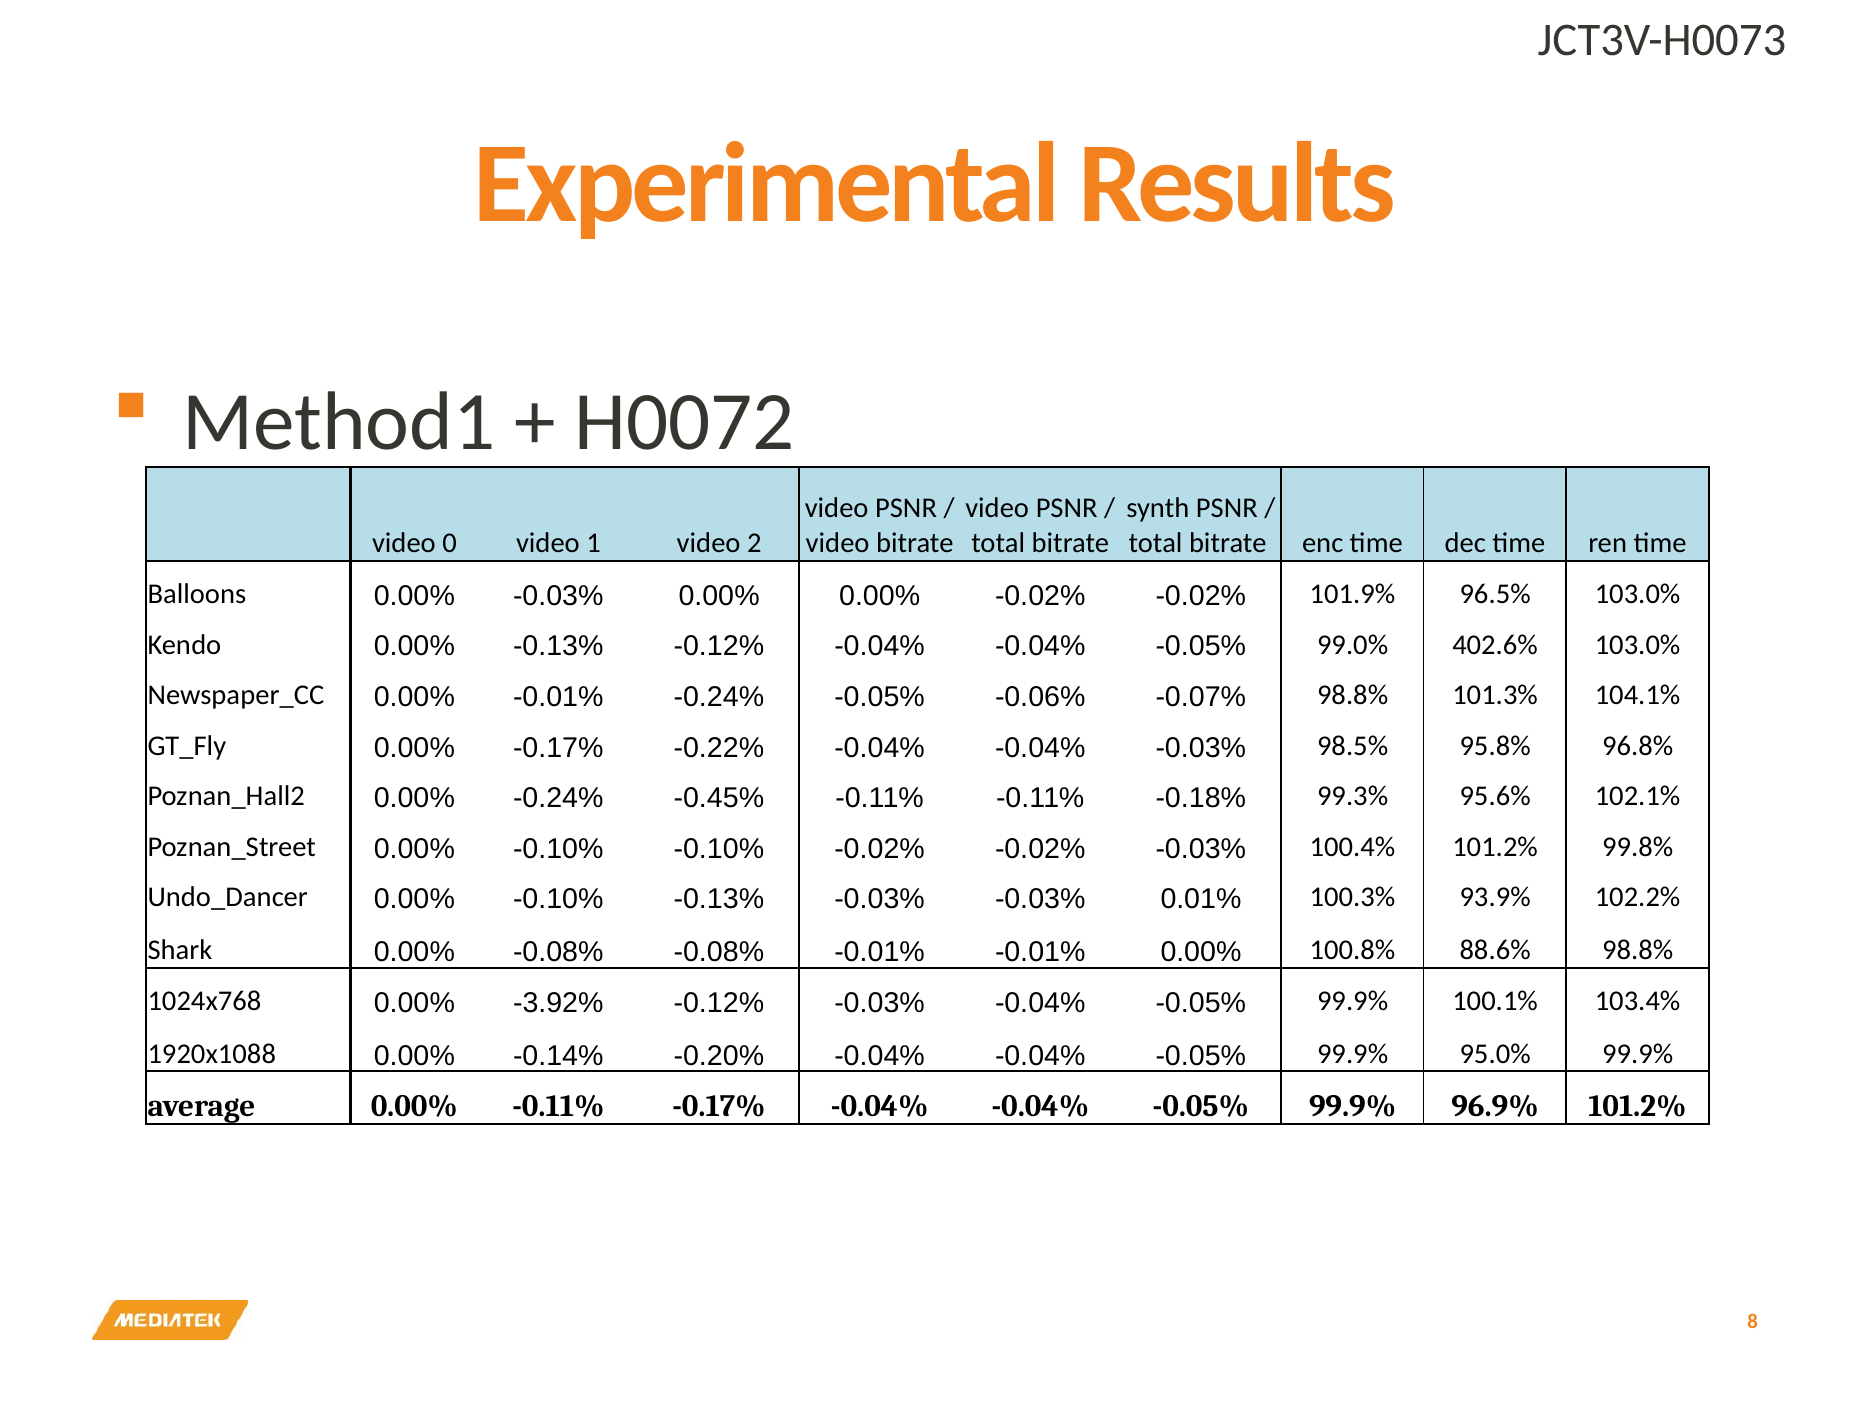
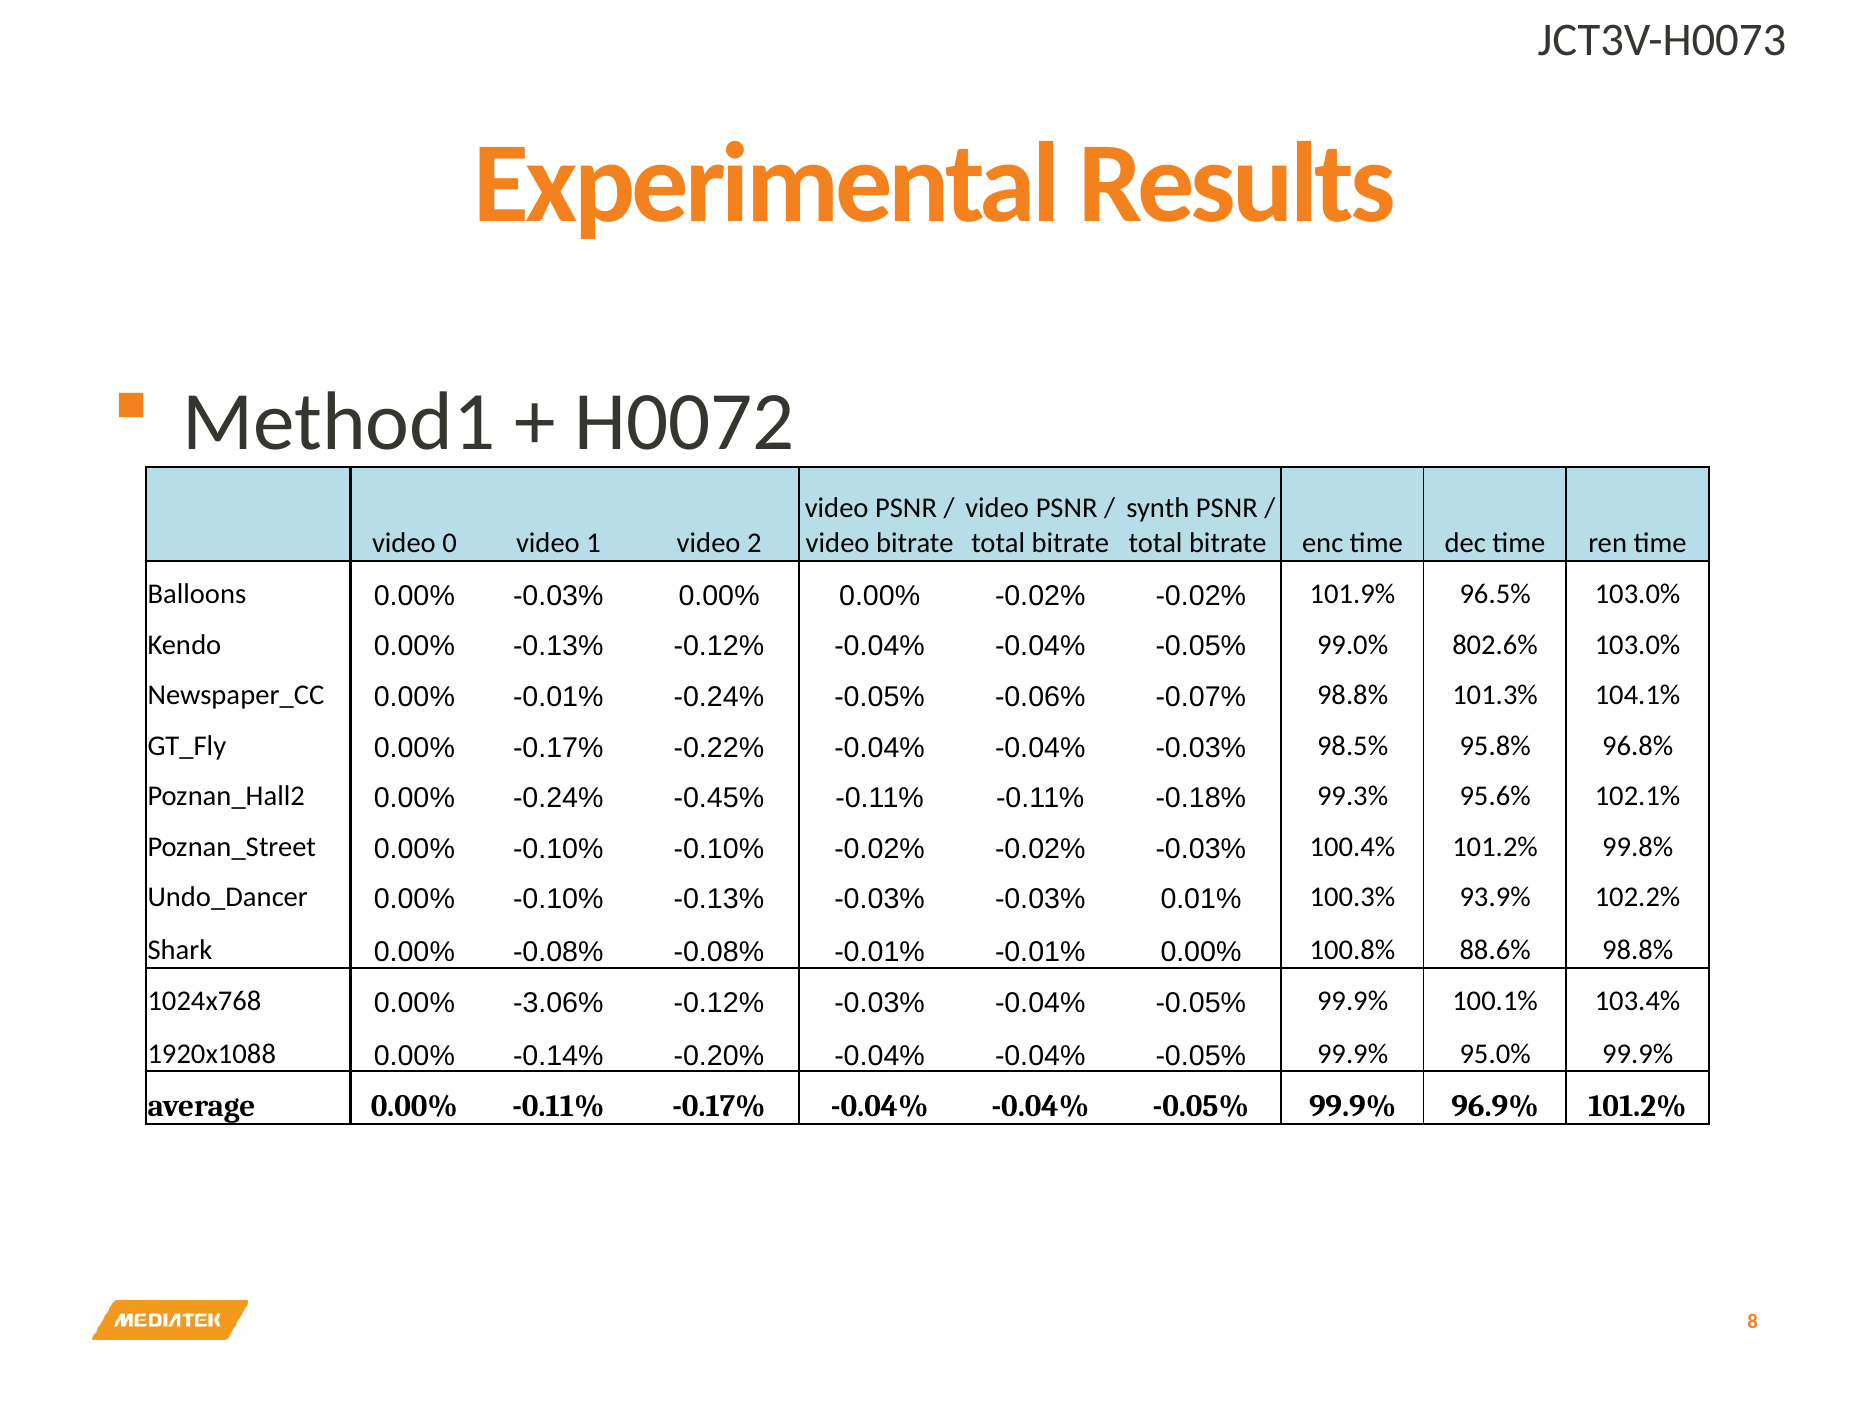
402.6%: 402.6% -> 802.6%
-3.92%: -3.92% -> -3.06%
